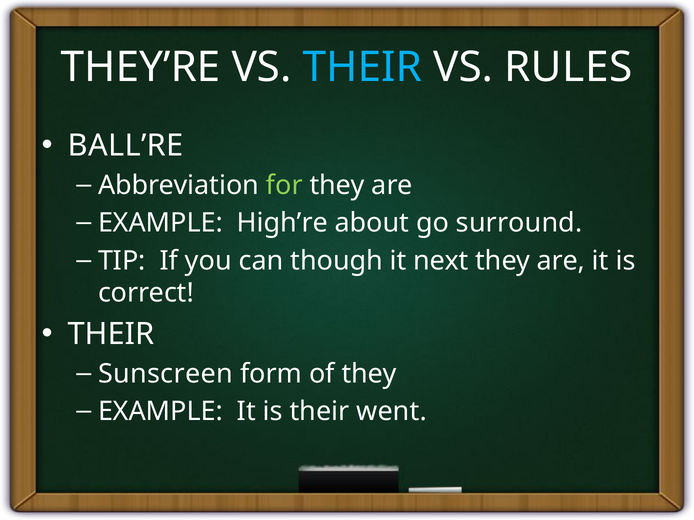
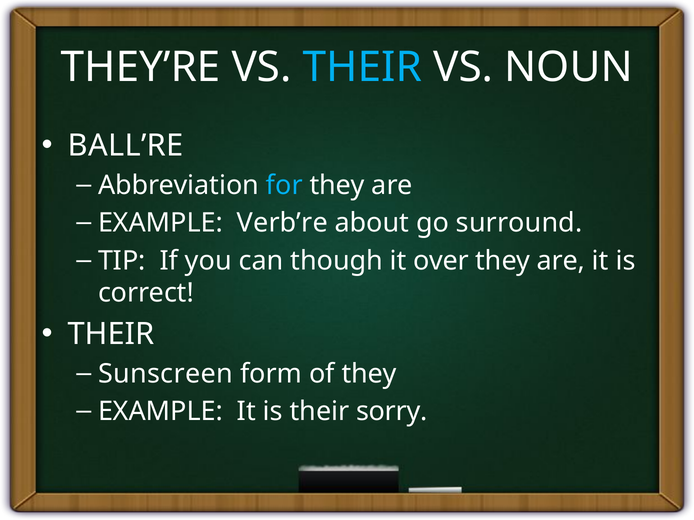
RULES: RULES -> NOUN
for colour: light green -> light blue
High’re: High’re -> Verb’re
next: next -> over
went: went -> sorry
